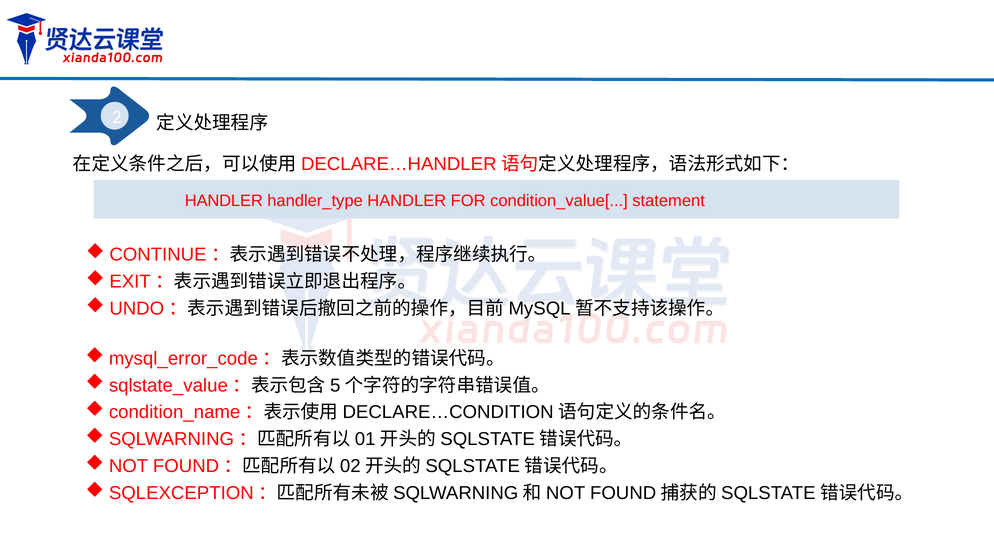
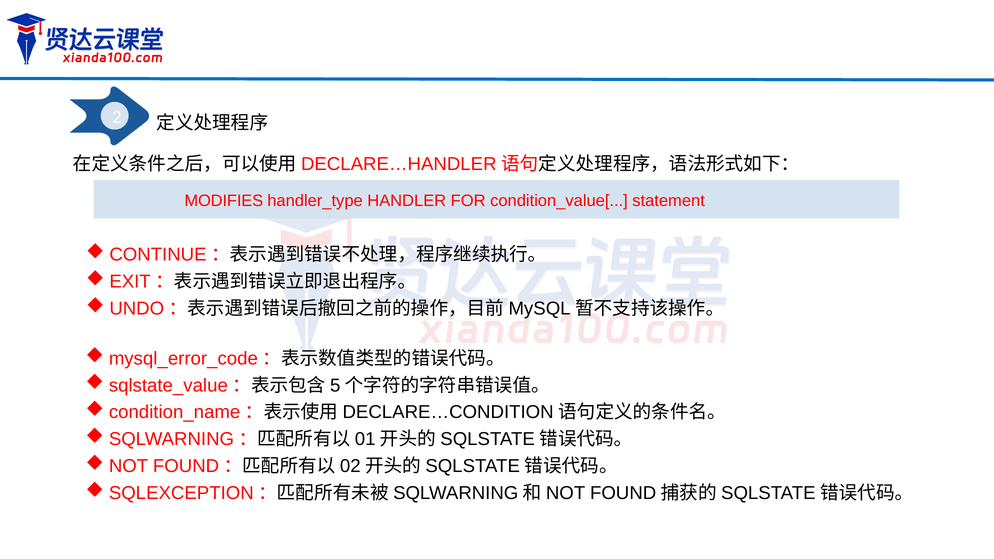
HANDLER at (224, 201): HANDLER -> MODIFIES
